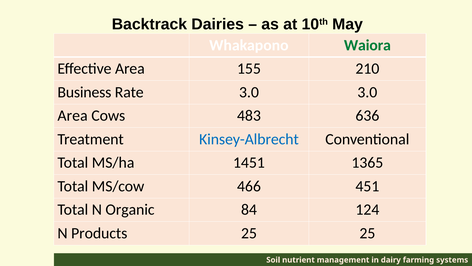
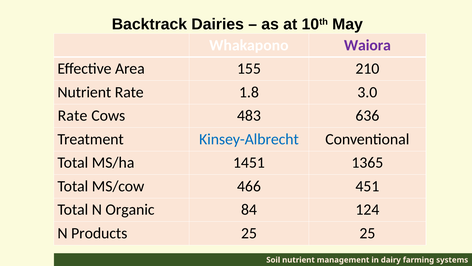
Waiora colour: green -> purple
Business at (84, 92): Business -> Nutrient
Rate 3.0: 3.0 -> 1.8
Area at (73, 115): Area -> Rate
